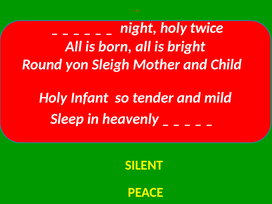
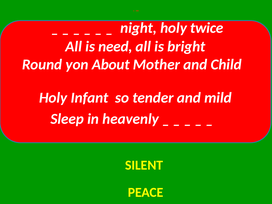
born: born -> need
Sleigh: Sleigh -> About
